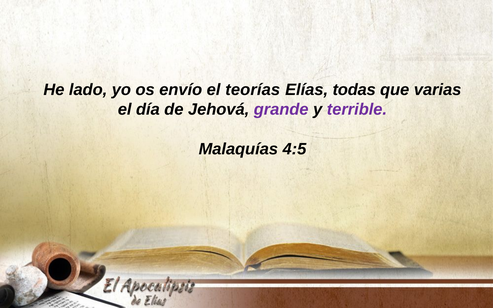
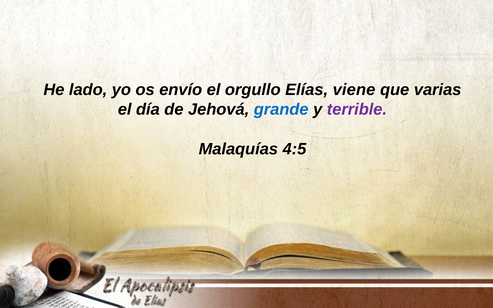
teorías: teorías -> orgullo
todas: todas -> viene
grande colour: purple -> blue
